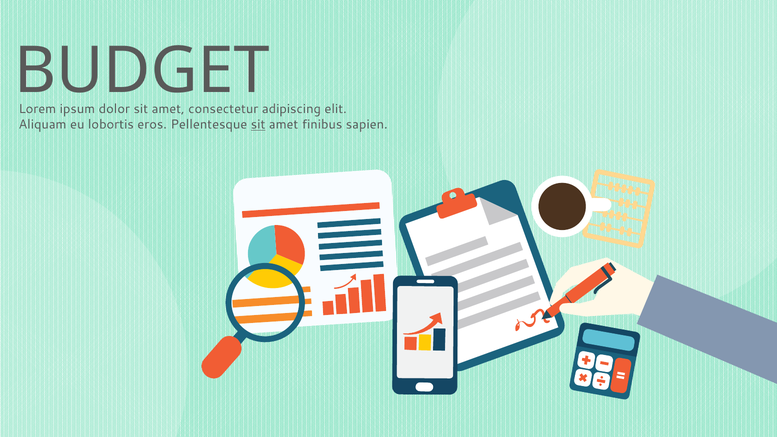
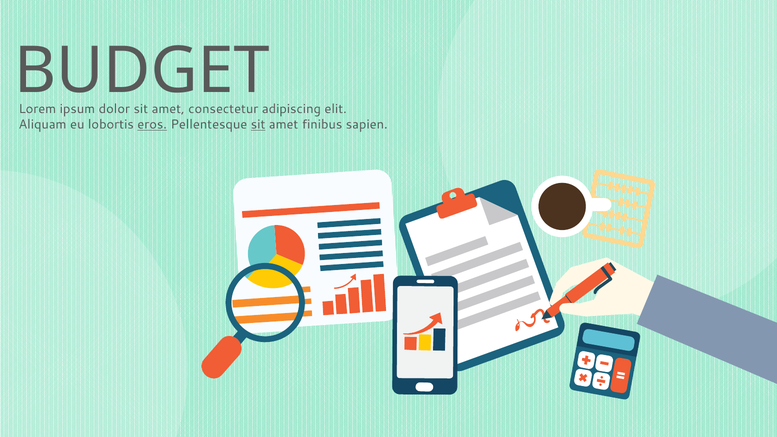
eros underline: none -> present
